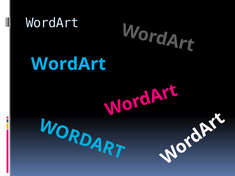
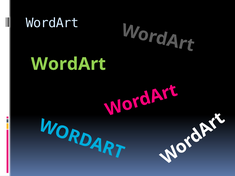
WordArt at (68, 64) colour: light blue -> light green
